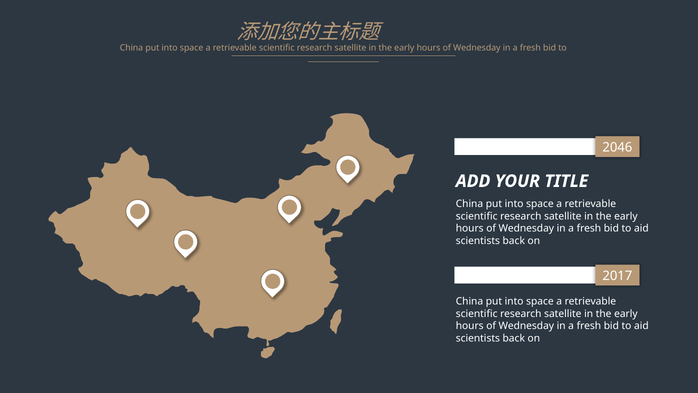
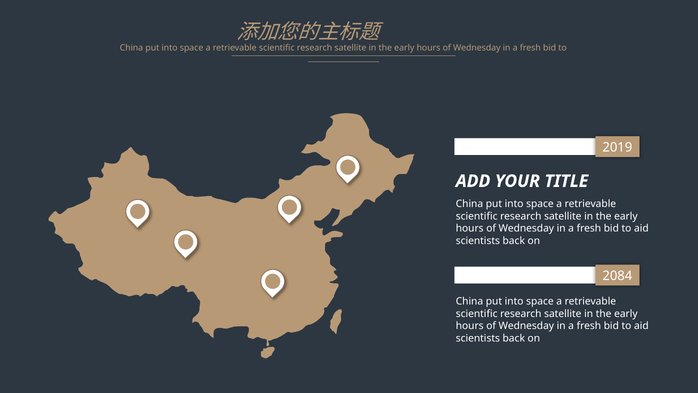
2046: 2046 -> 2019
2017: 2017 -> 2084
